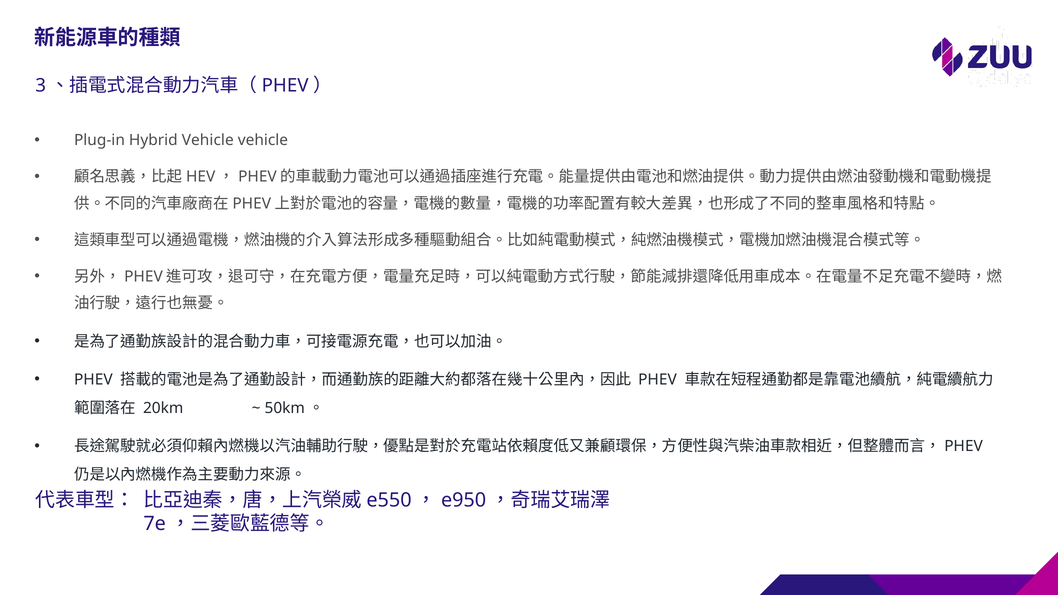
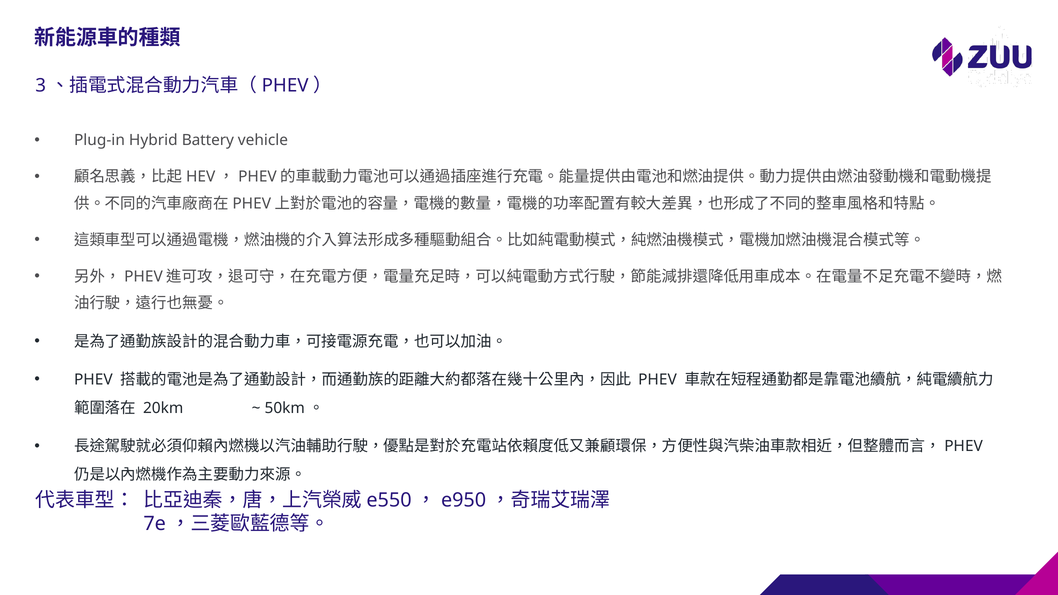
Hybrid Vehicle: Vehicle -> Battery
